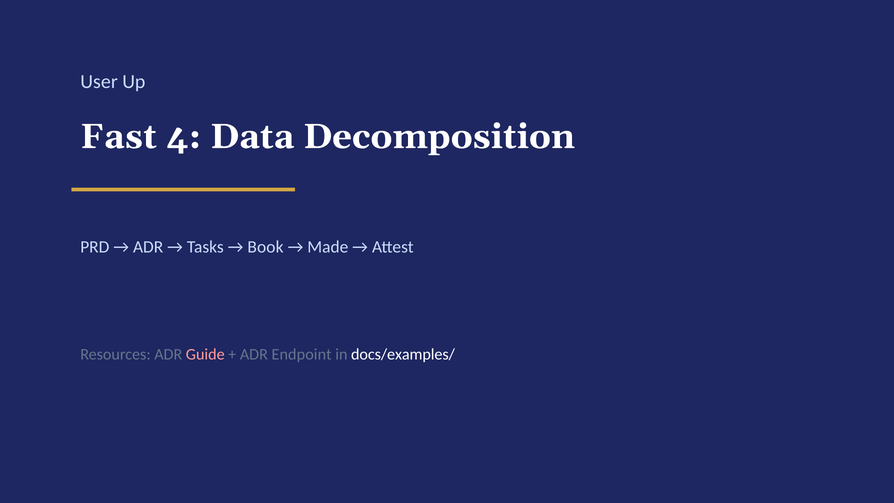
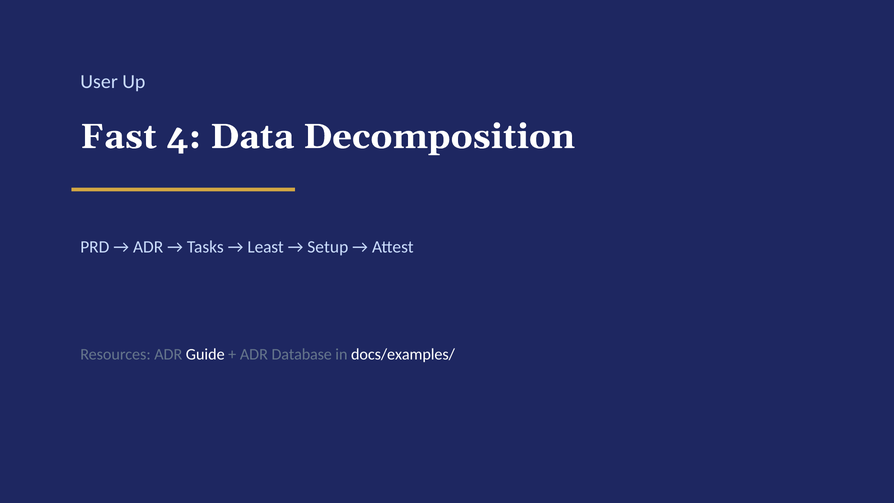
Book: Book -> Least
Made: Made -> Setup
Guide colour: pink -> white
Endpoint: Endpoint -> Database
